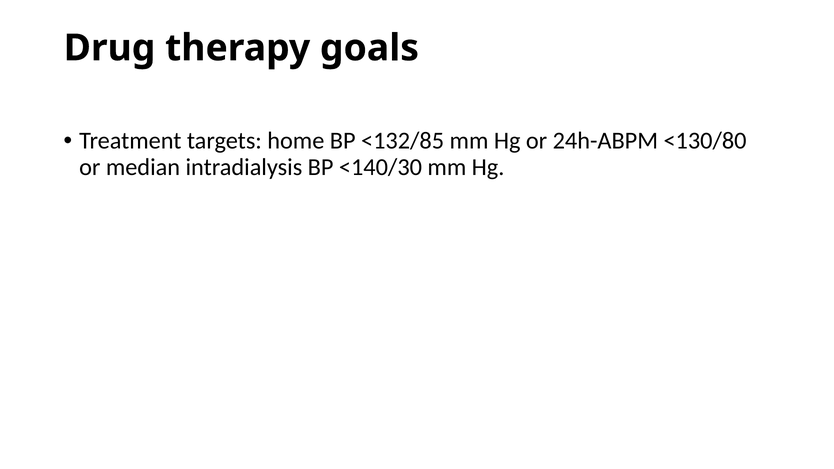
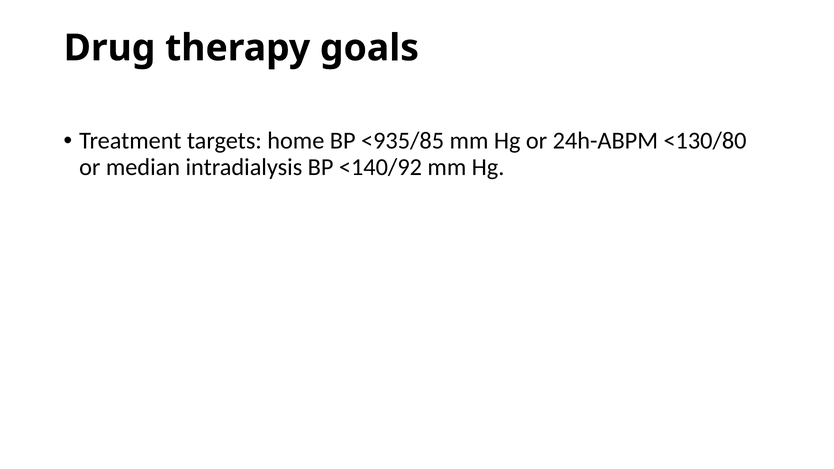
<132/85: <132/85 -> <935/85
<140/30: <140/30 -> <140/92
